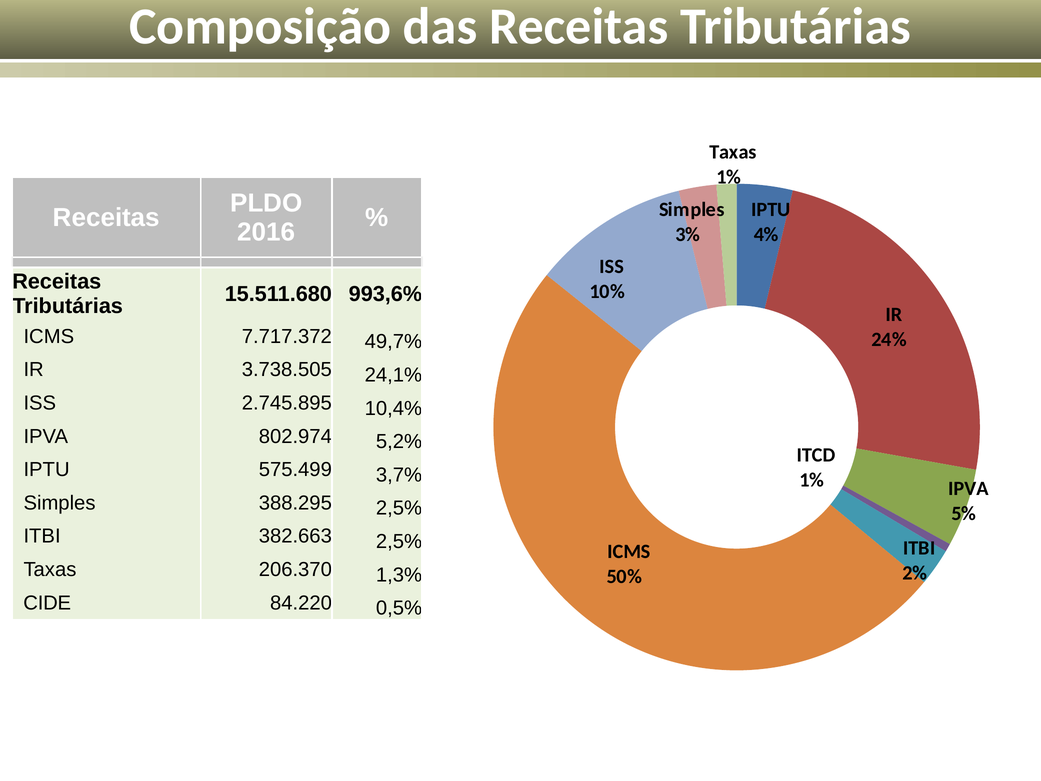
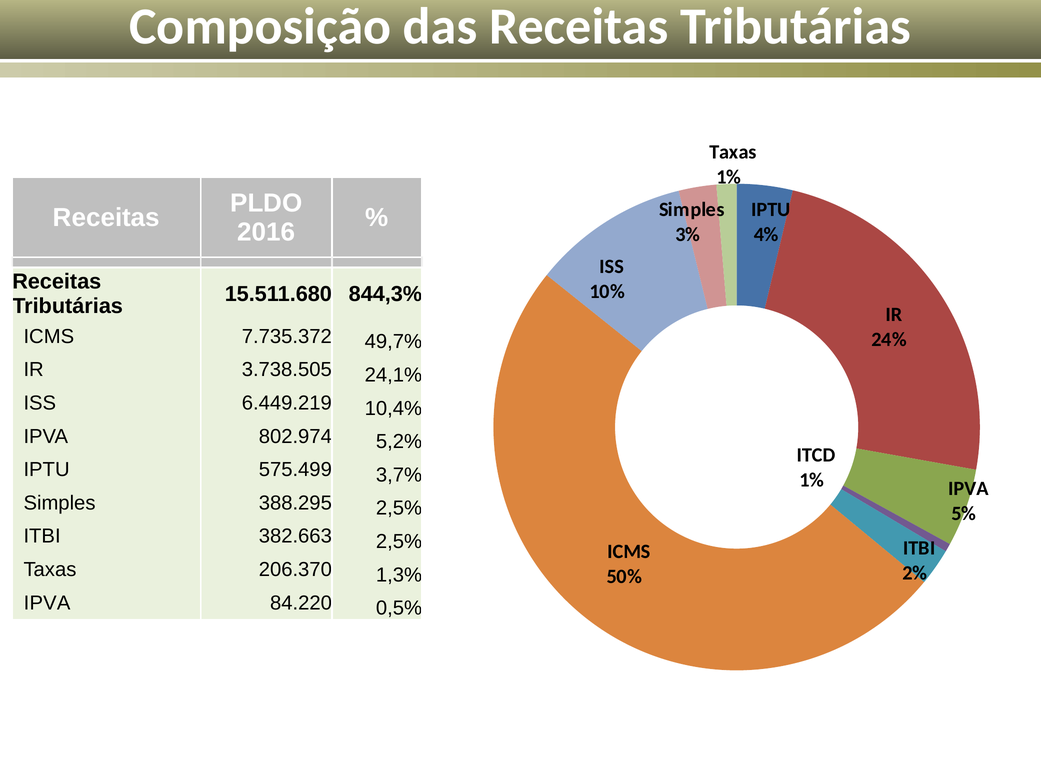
993,6%: 993,6% -> 844,3%
7.717.372: 7.717.372 -> 7.735.372
2.745.895: 2.745.895 -> 6.449.219
CIDE at (47, 603): CIDE -> IPVA
